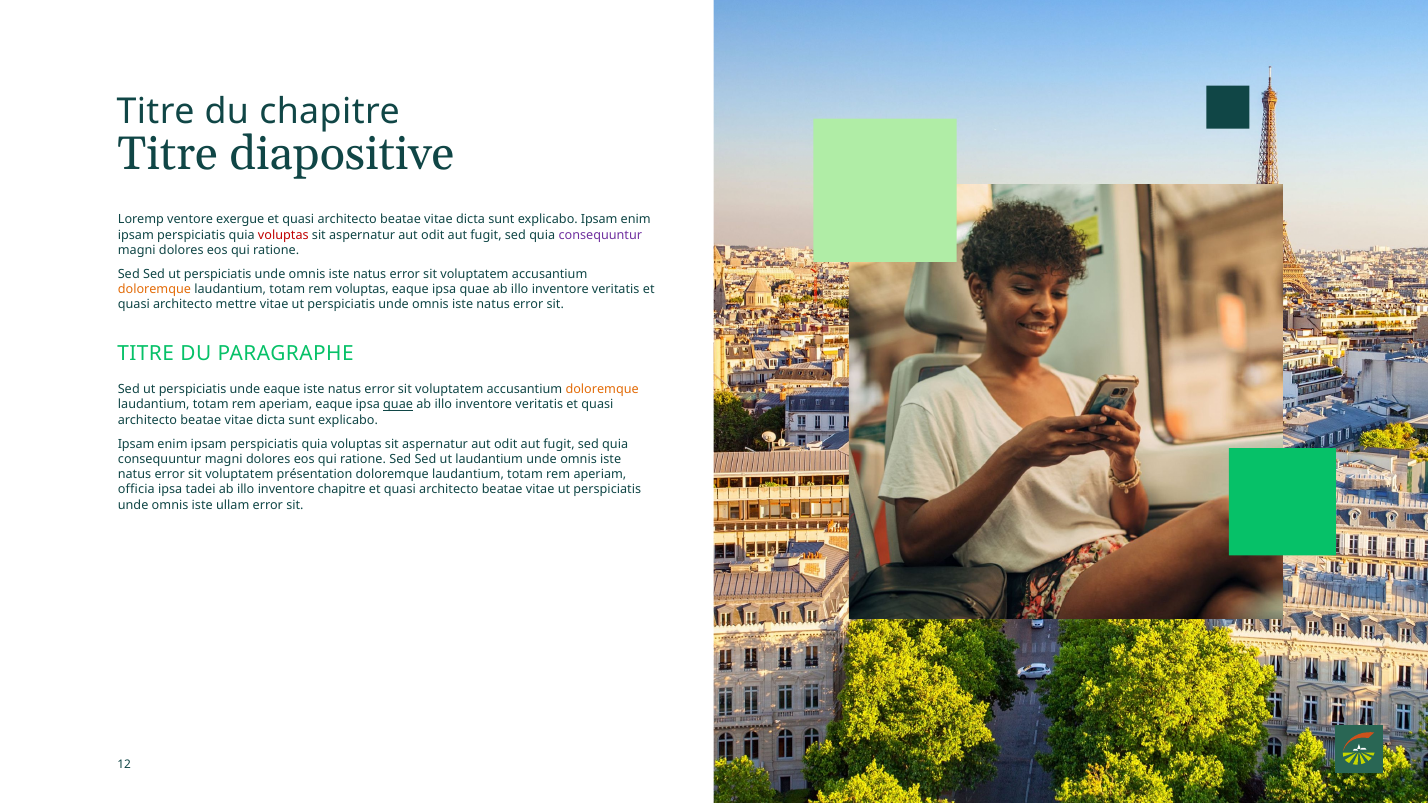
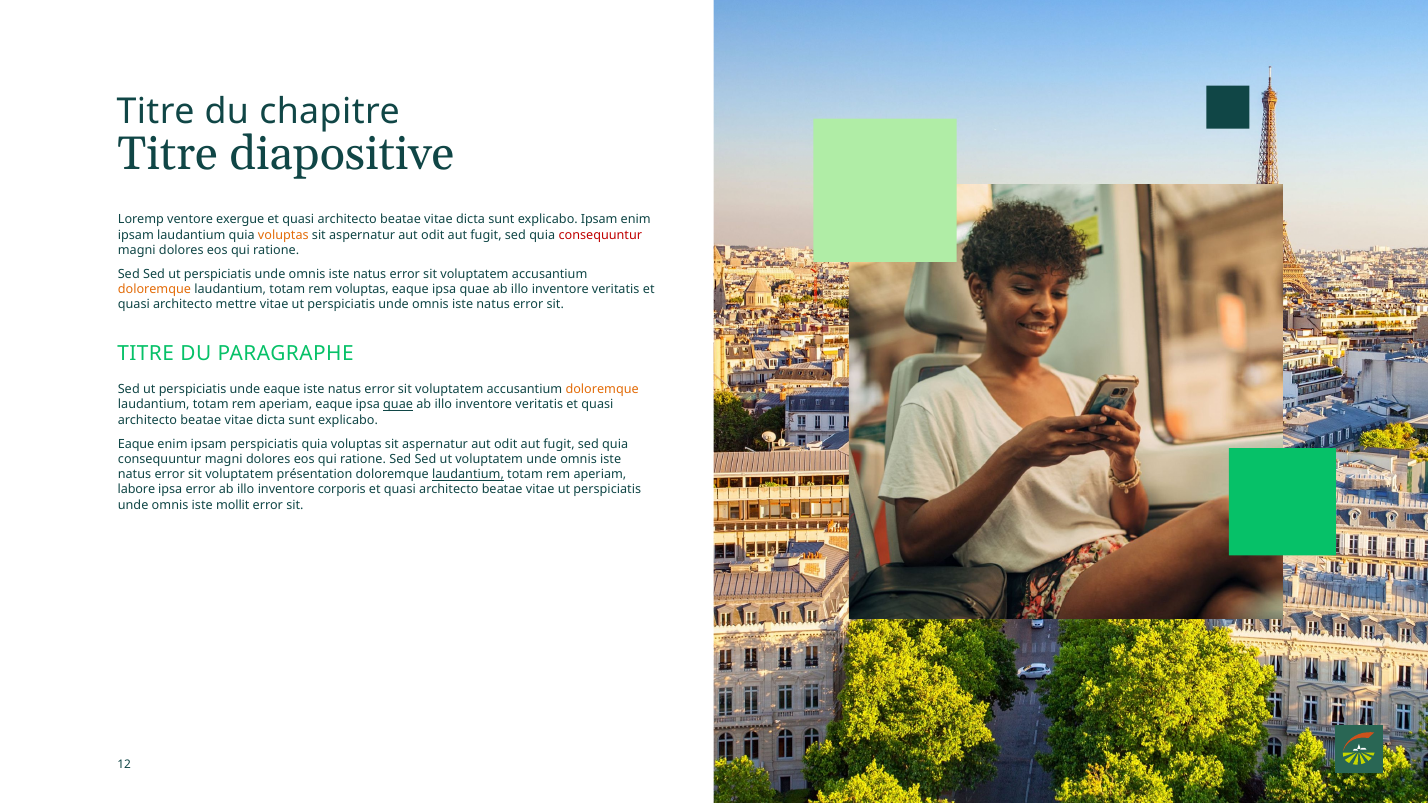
perspiciatis at (191, 235): perspiciatis -> laudantium
voluptas at (283, 235) colour: red -> orange
consequuntur at (600, 235) colour: purple -> red
Ipsam at (136, 444): Ipsam -> Eaque
ut laudantium: laudantium -> voluptatem
laudantium at (468, 475) underline: none -> present
officia: officia -> labore
ipsa tadei: tadei -> error
inventore chapitre: chapitre -> corporis
ullam: ullam -> mollit
